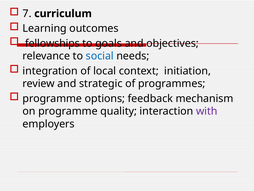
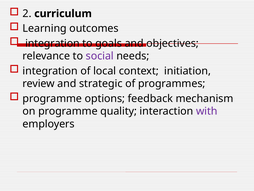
7: 7 -> 2
fellowships at (52, 43): fellowships -> integration
social colour: blue -> purple
